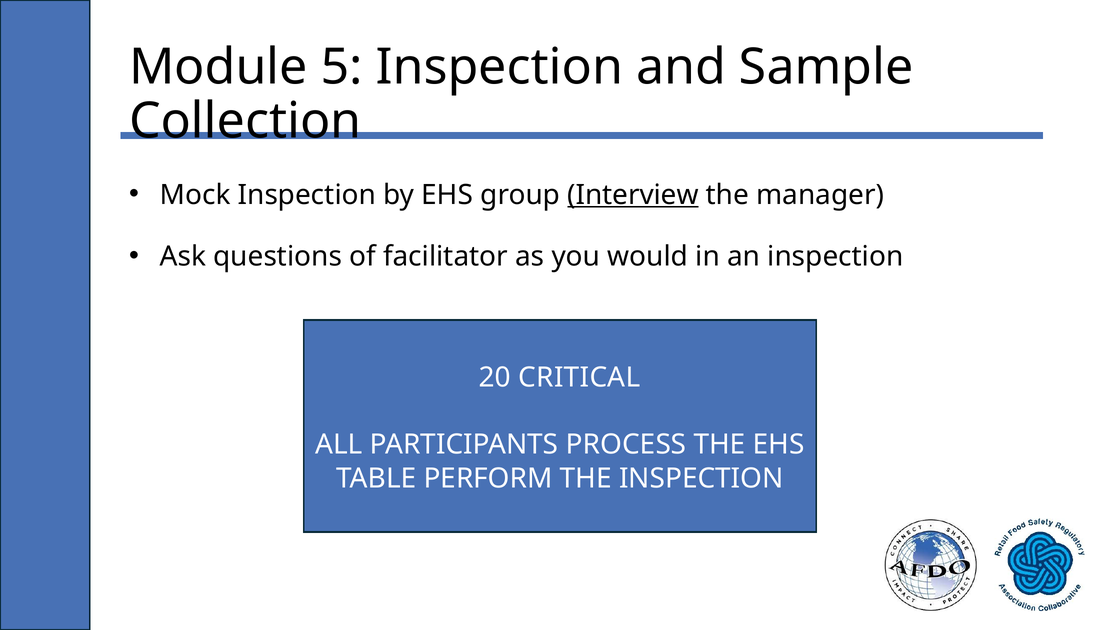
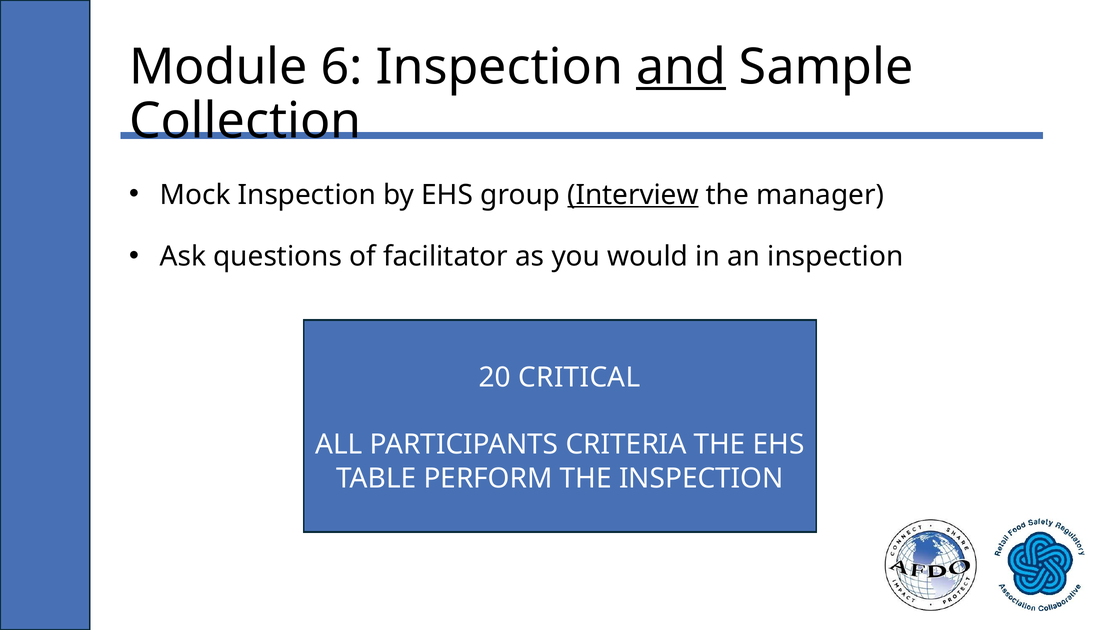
5: 5 -> 6
and underline: none -> present
PROCESS: PROCESS -> CRITERIA
